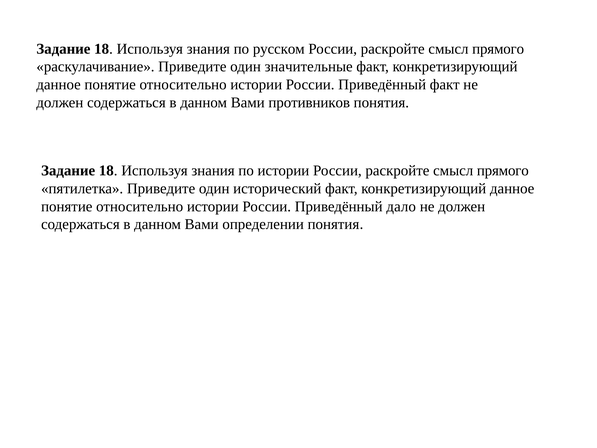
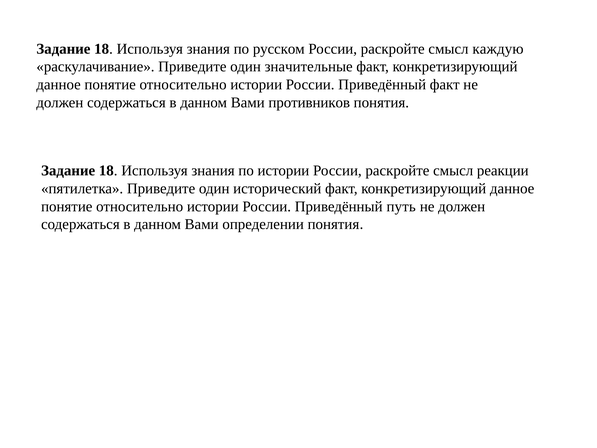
прямого at (498, 49): прямого -> каждую
прямого at (503, 170): прямого -> реакции
дало: дало -> путь
